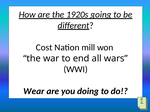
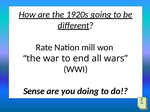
Cost: Cost -> Rate
Wear: Wear -> Sense
